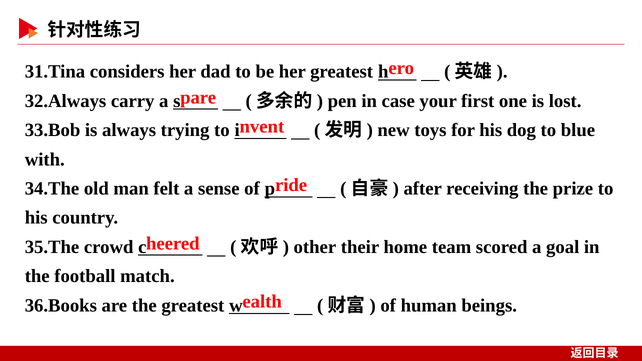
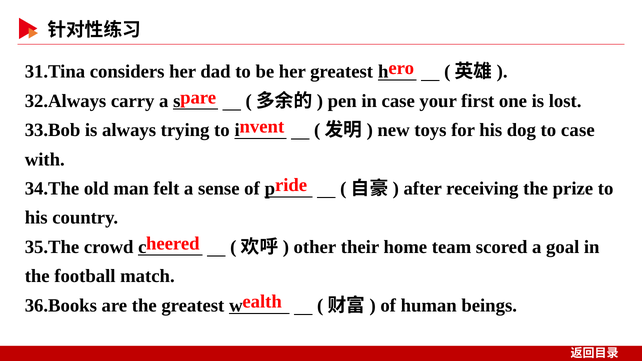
to blue: blue -> case
